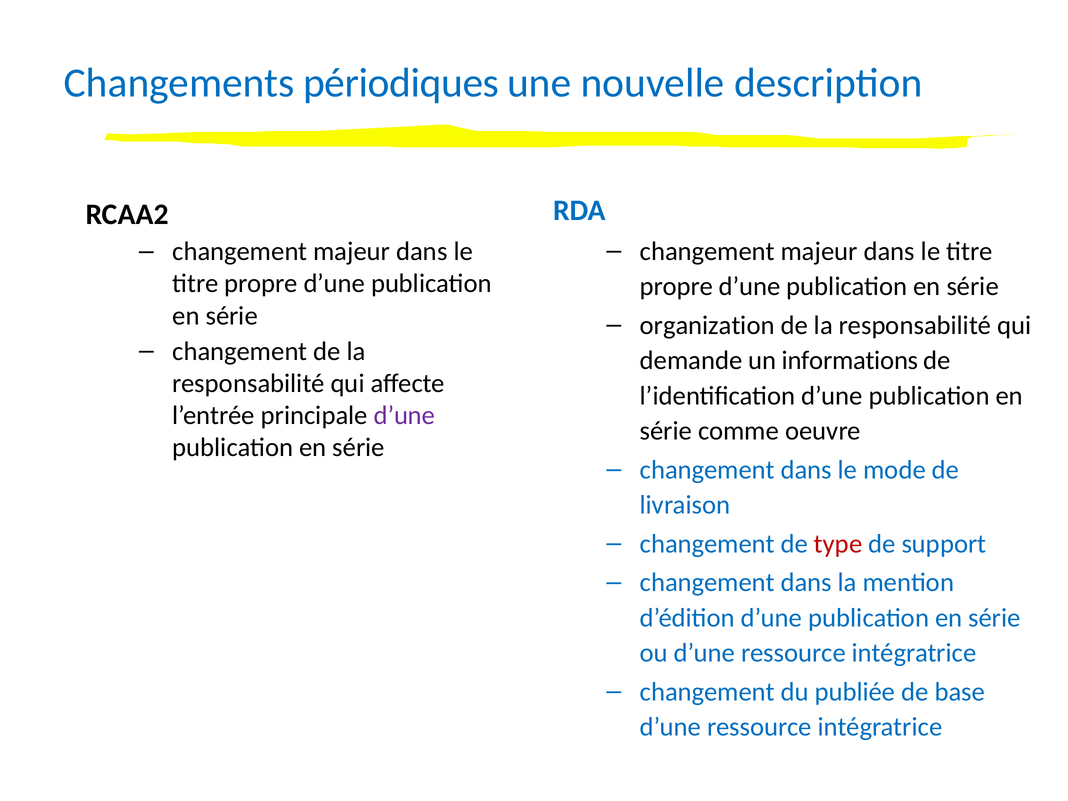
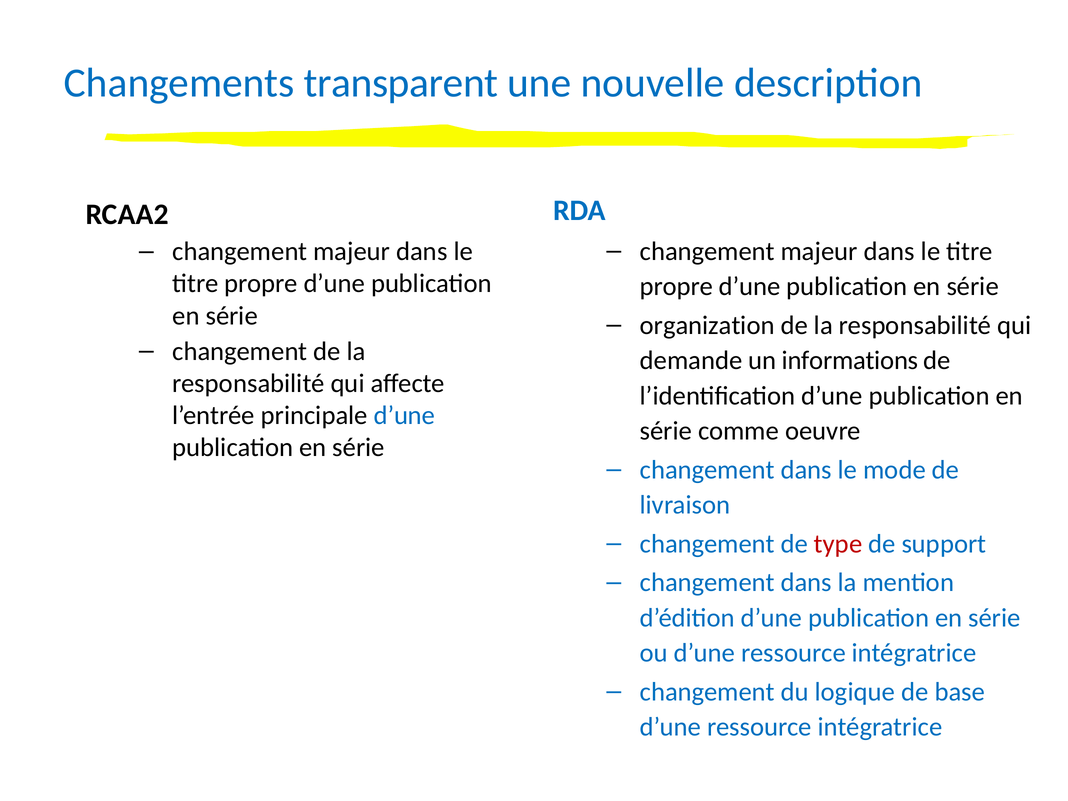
périodiques: périodiques -> transparent
d’une at (404, 415) colour: purple -> blue
publiée: publiée -> logique
